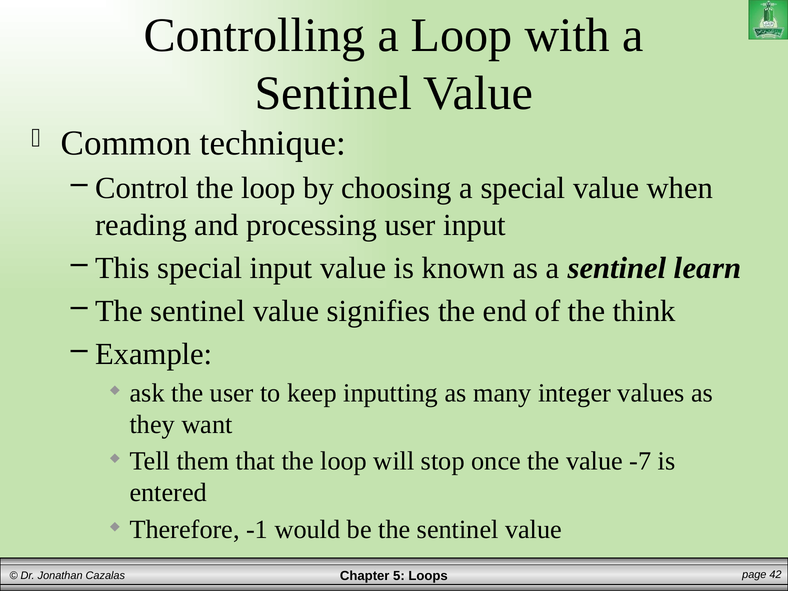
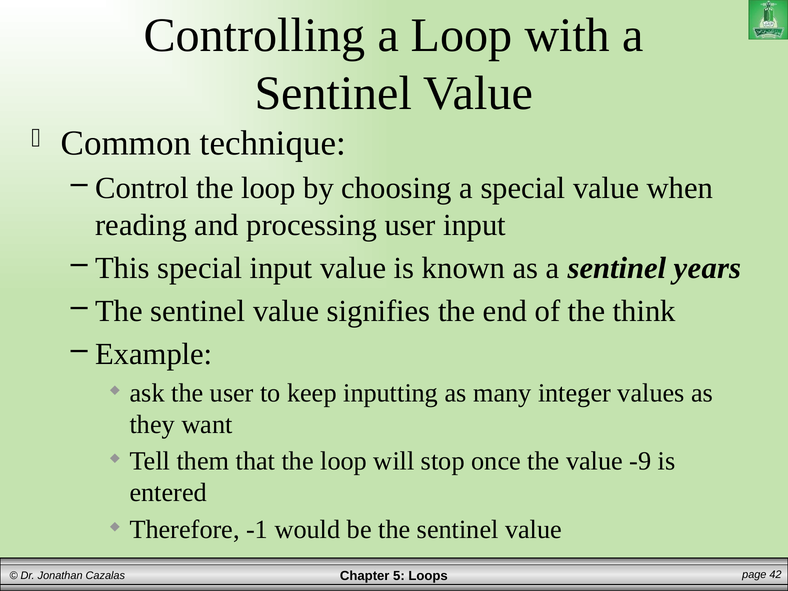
learn: learn -> years
-7: -7 -> -9
